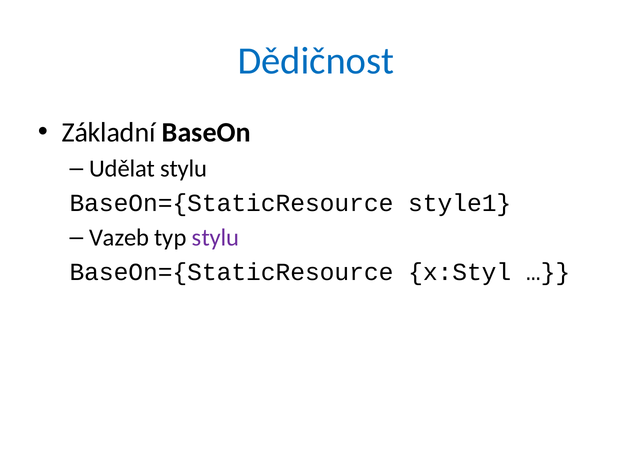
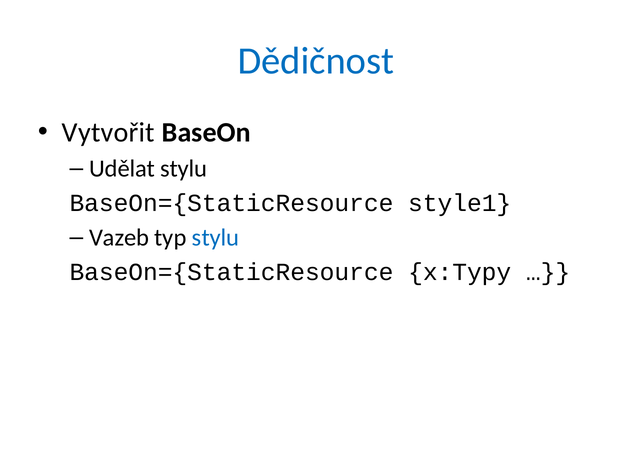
Základní: Základní -> Vytvořit
stylu at (216, 238) colour: purple -> blue
x:Styl: x:Styl -> x:Typy
